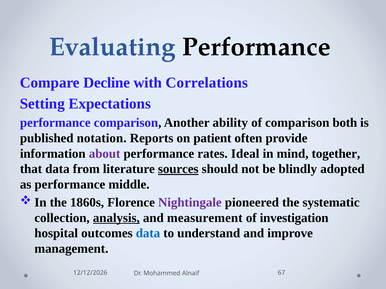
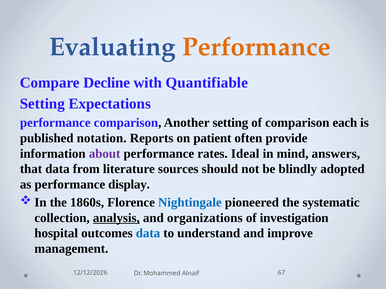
Performance at (256, 47) colour: black -> orange
Correlations: Correlations -> Quantifiable
Another ability: ability -> setting
both: both -> each
together: together -> answers
sources underline: present -> none
middle: middle -> display
Nightingale colour: purple -> blue
measurement: measurement -> organizations
